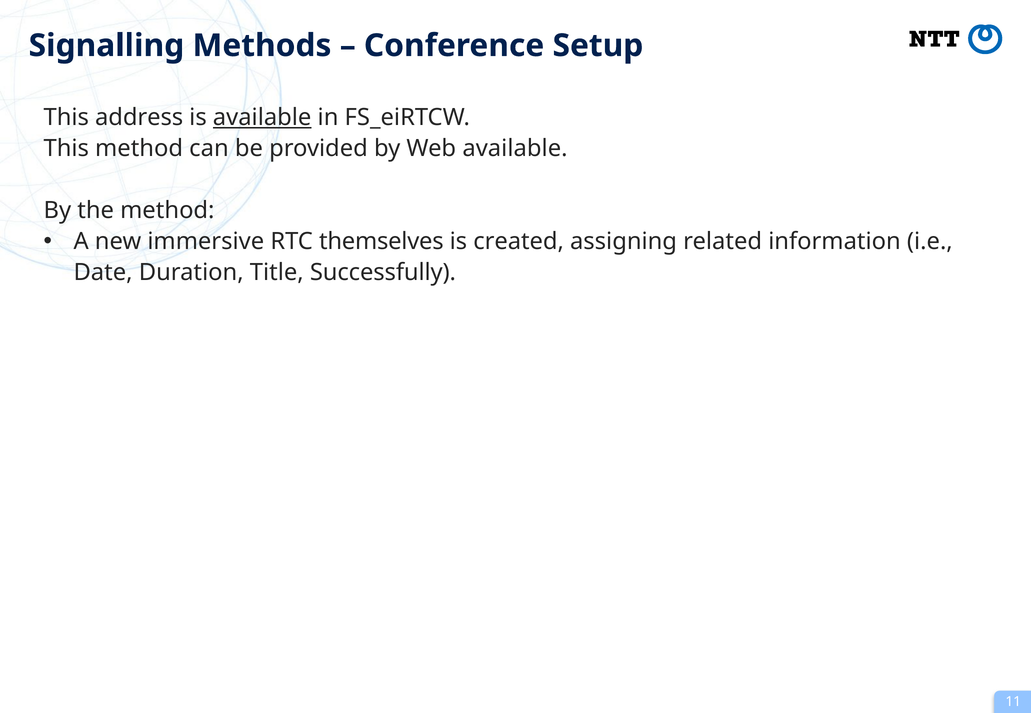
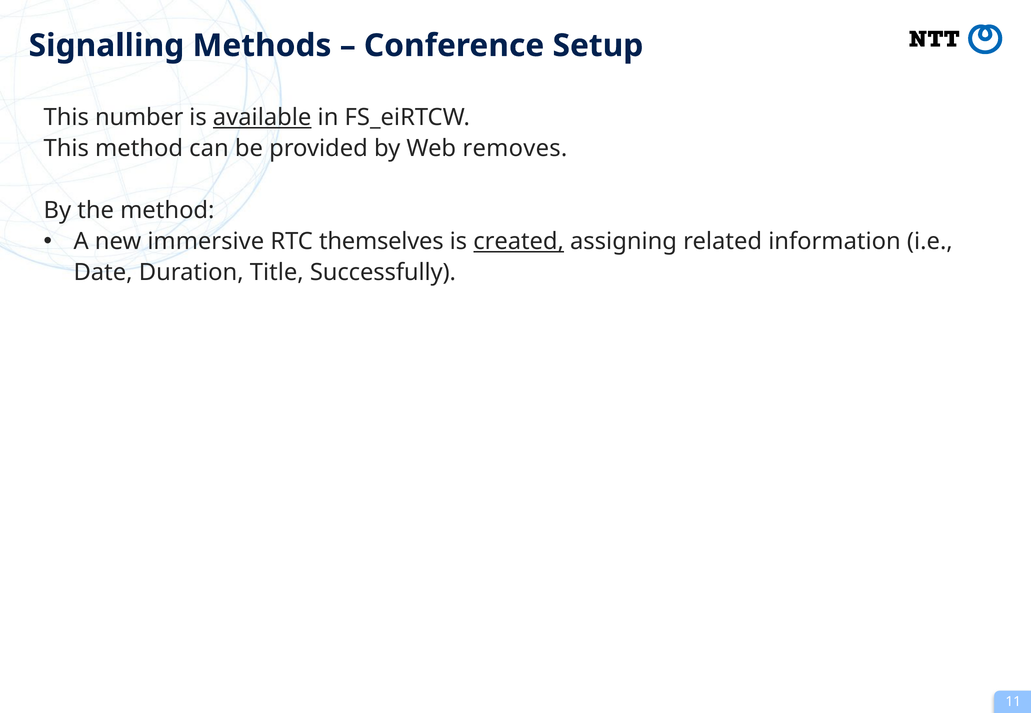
address: address -> number
Web available: available -> removes
created underline: none -> present
